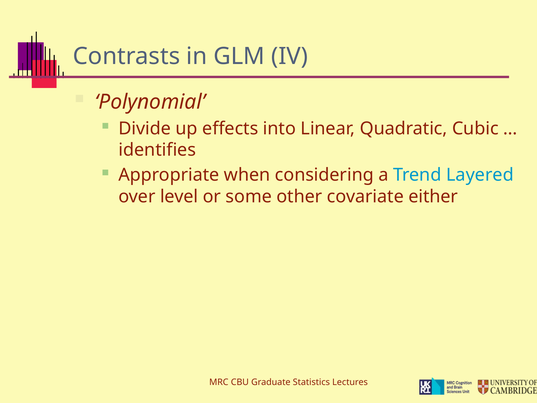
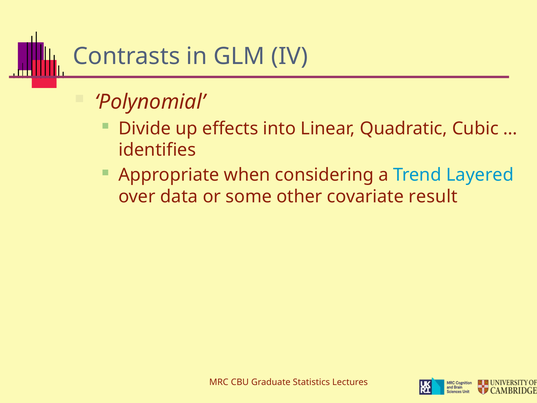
level: level -> data
either: either -> result
